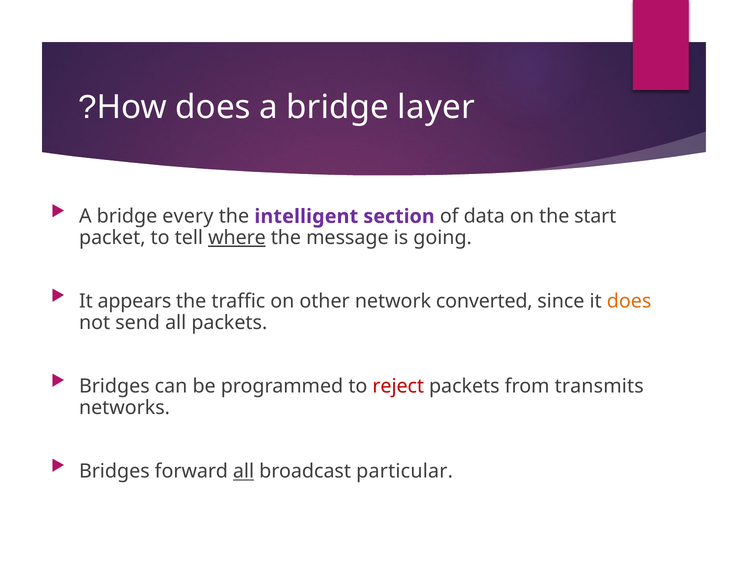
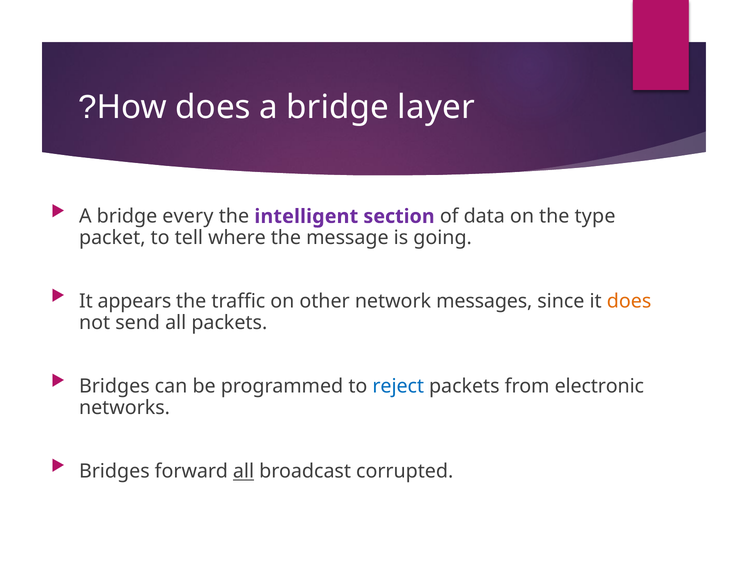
start: start -> type
where underline: present -> none
converted: converted -> messages
reject colour: red -> blue
transmits: transmits -> electronic
particular: particular -> corrupted
